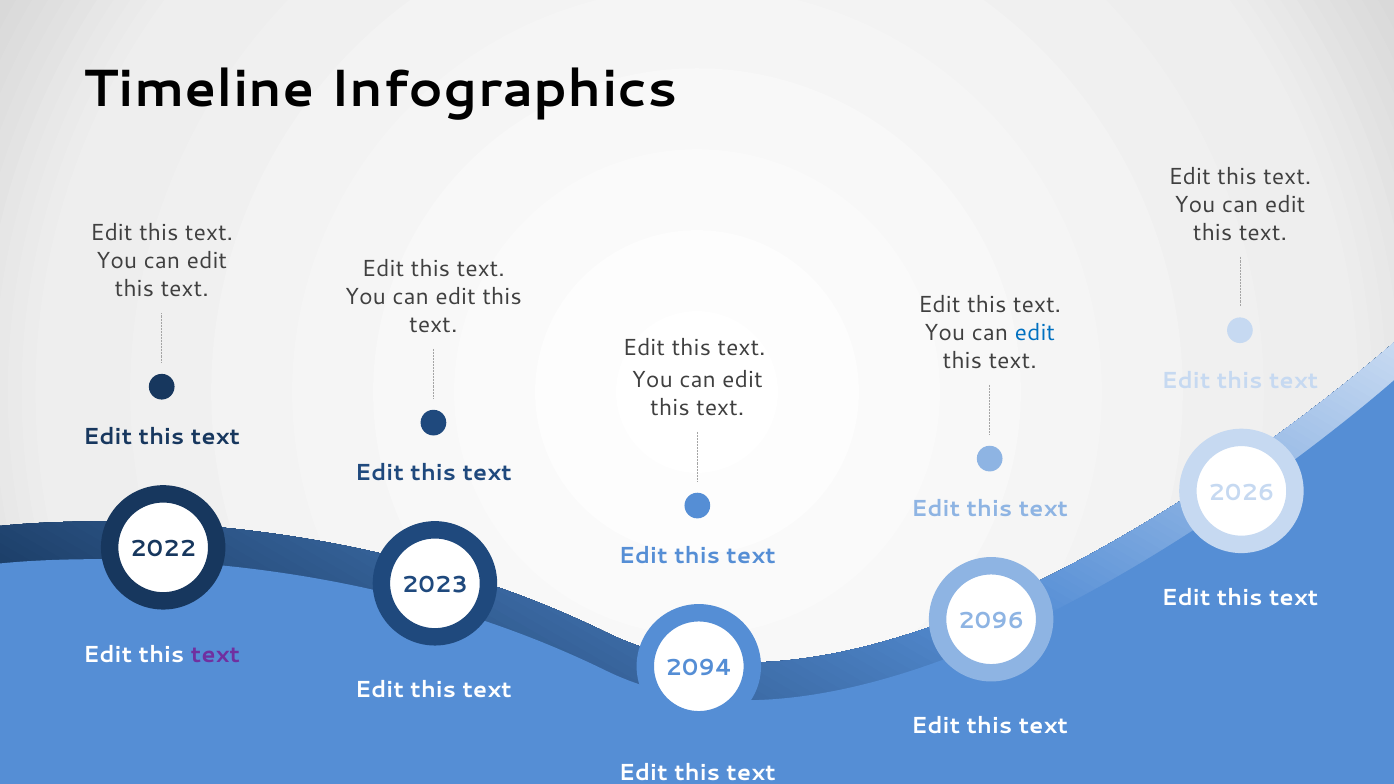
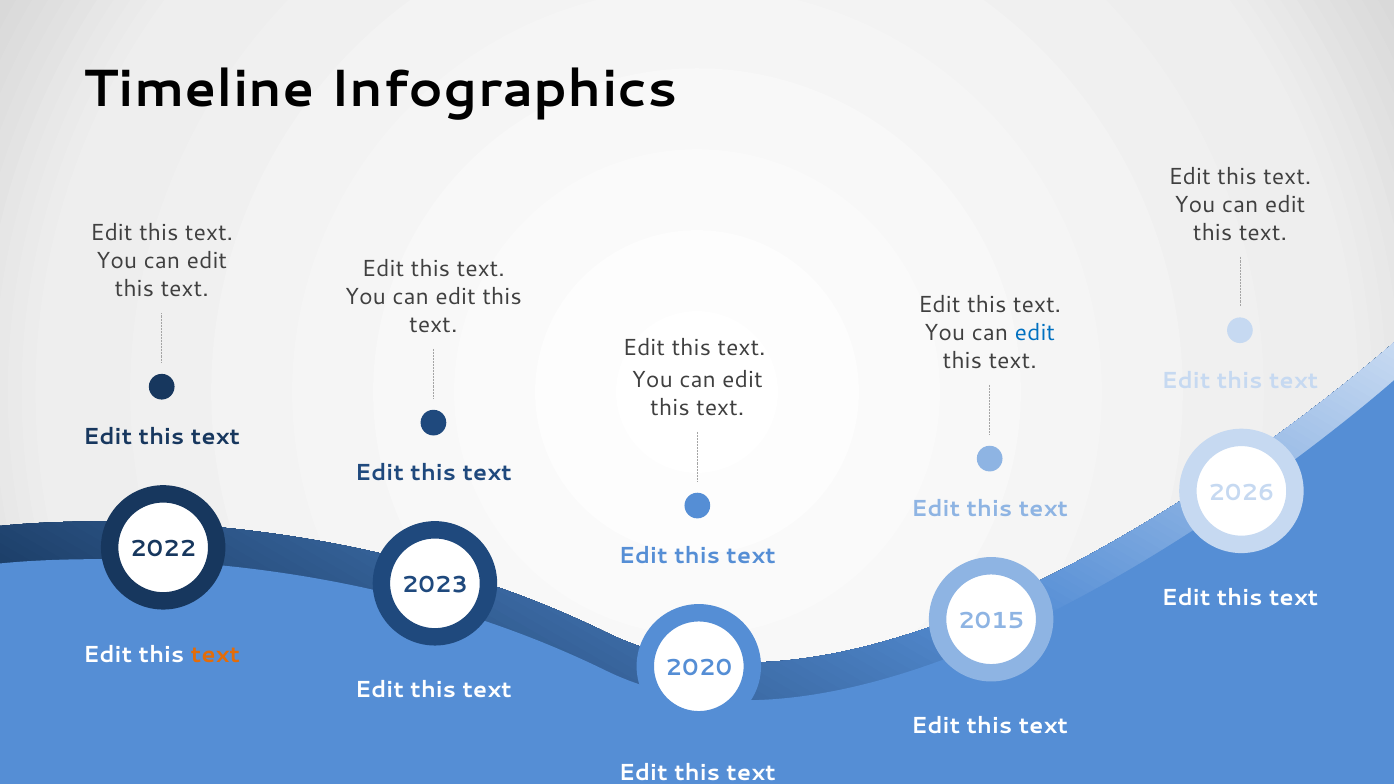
2096: 2096 -> 2015
text at (215, 655) colour: purple -> orange
2094: 2094 -> 2020
